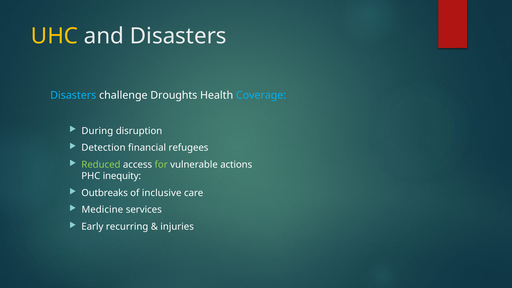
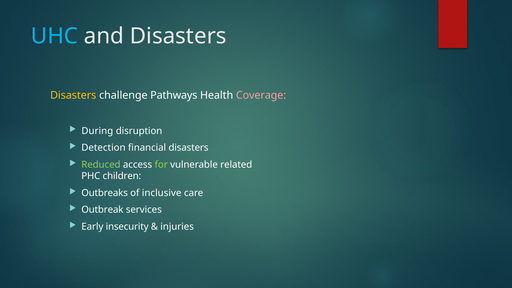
UHC colour: yellow -> light blue
Disasters at (73, 95) colour: light blue -> yellow
Droughts: Droughts -> Pathways
Coverage colour: light blue -> pink
financial refugees: refugees -> disasters
actions: actions -> related
inequity: inequity -> children
Medicine: Medicine -> Outbreak
recurring: recurring -> insecurity
